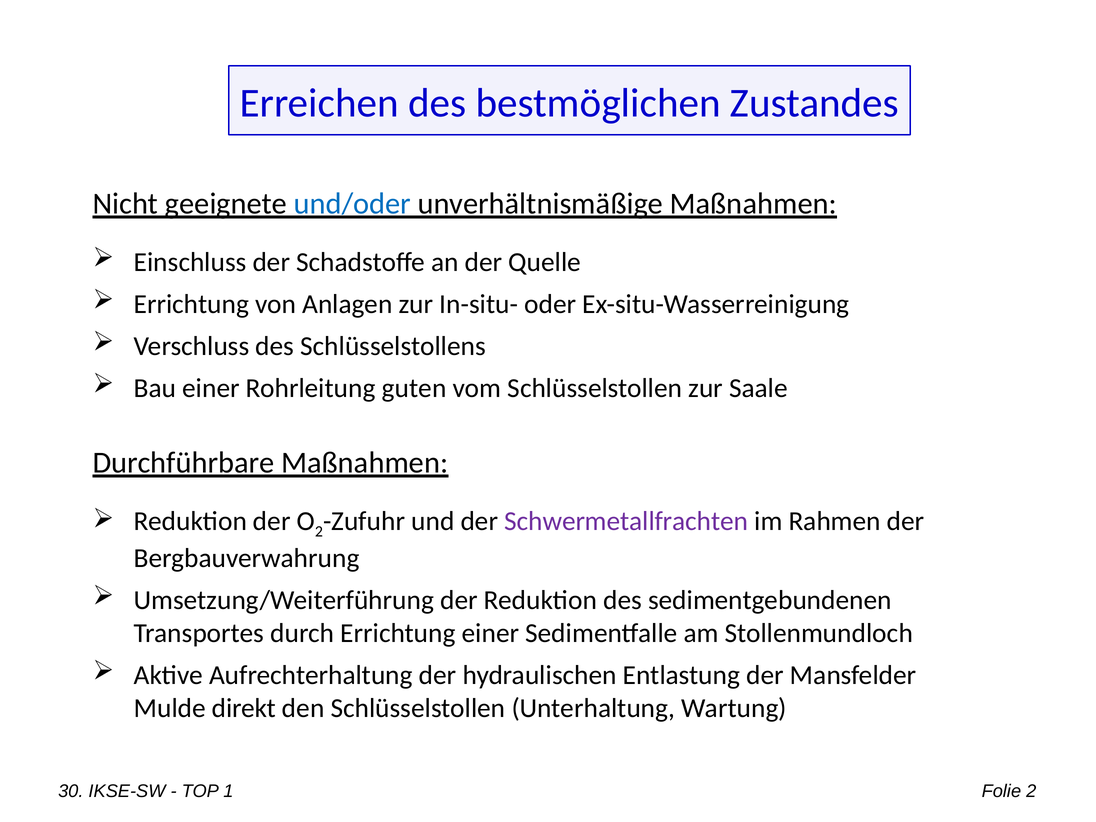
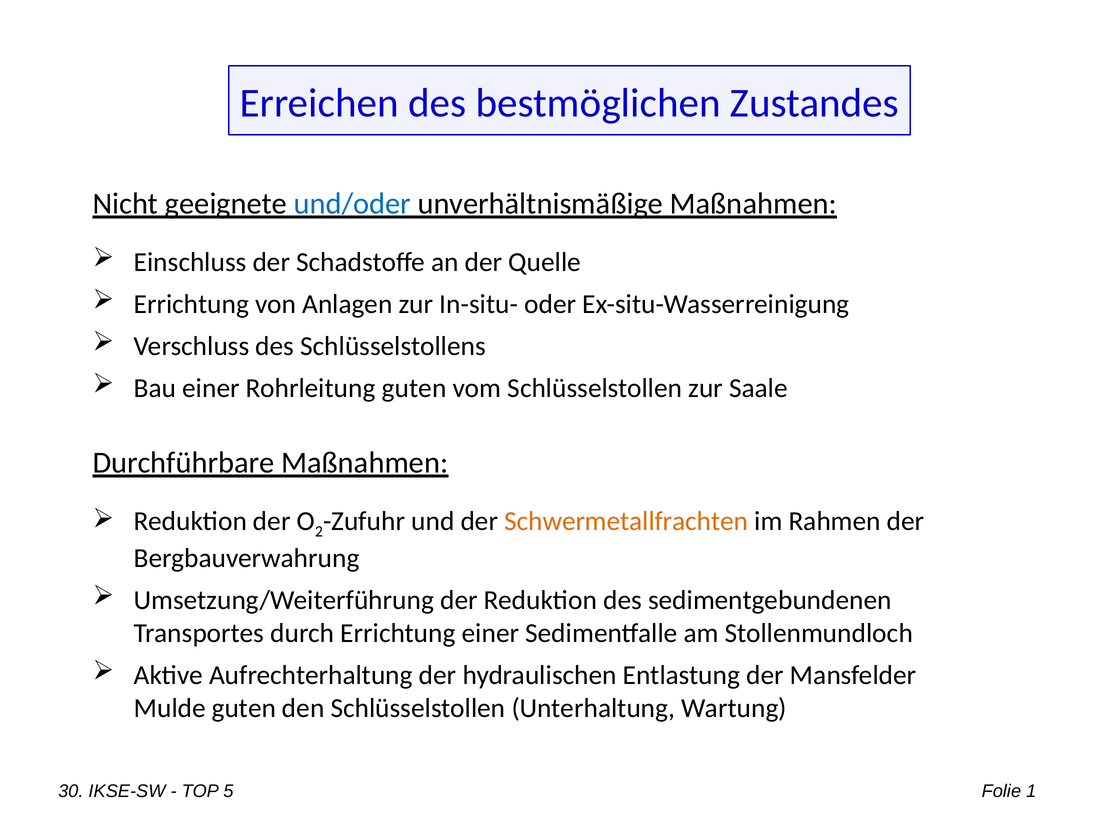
Schwermetallfrachten colour: purple -> orange
Mulde direkt: direkt -> guten
1: 1 -> 5
Folie 2: 2 -> 1
